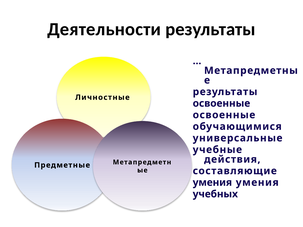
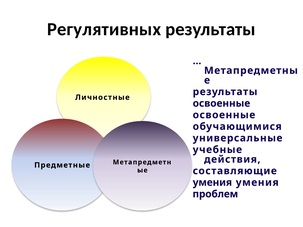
Деятельности: Деятельности -> Регулятивных
учебных: учебных -> проблем
